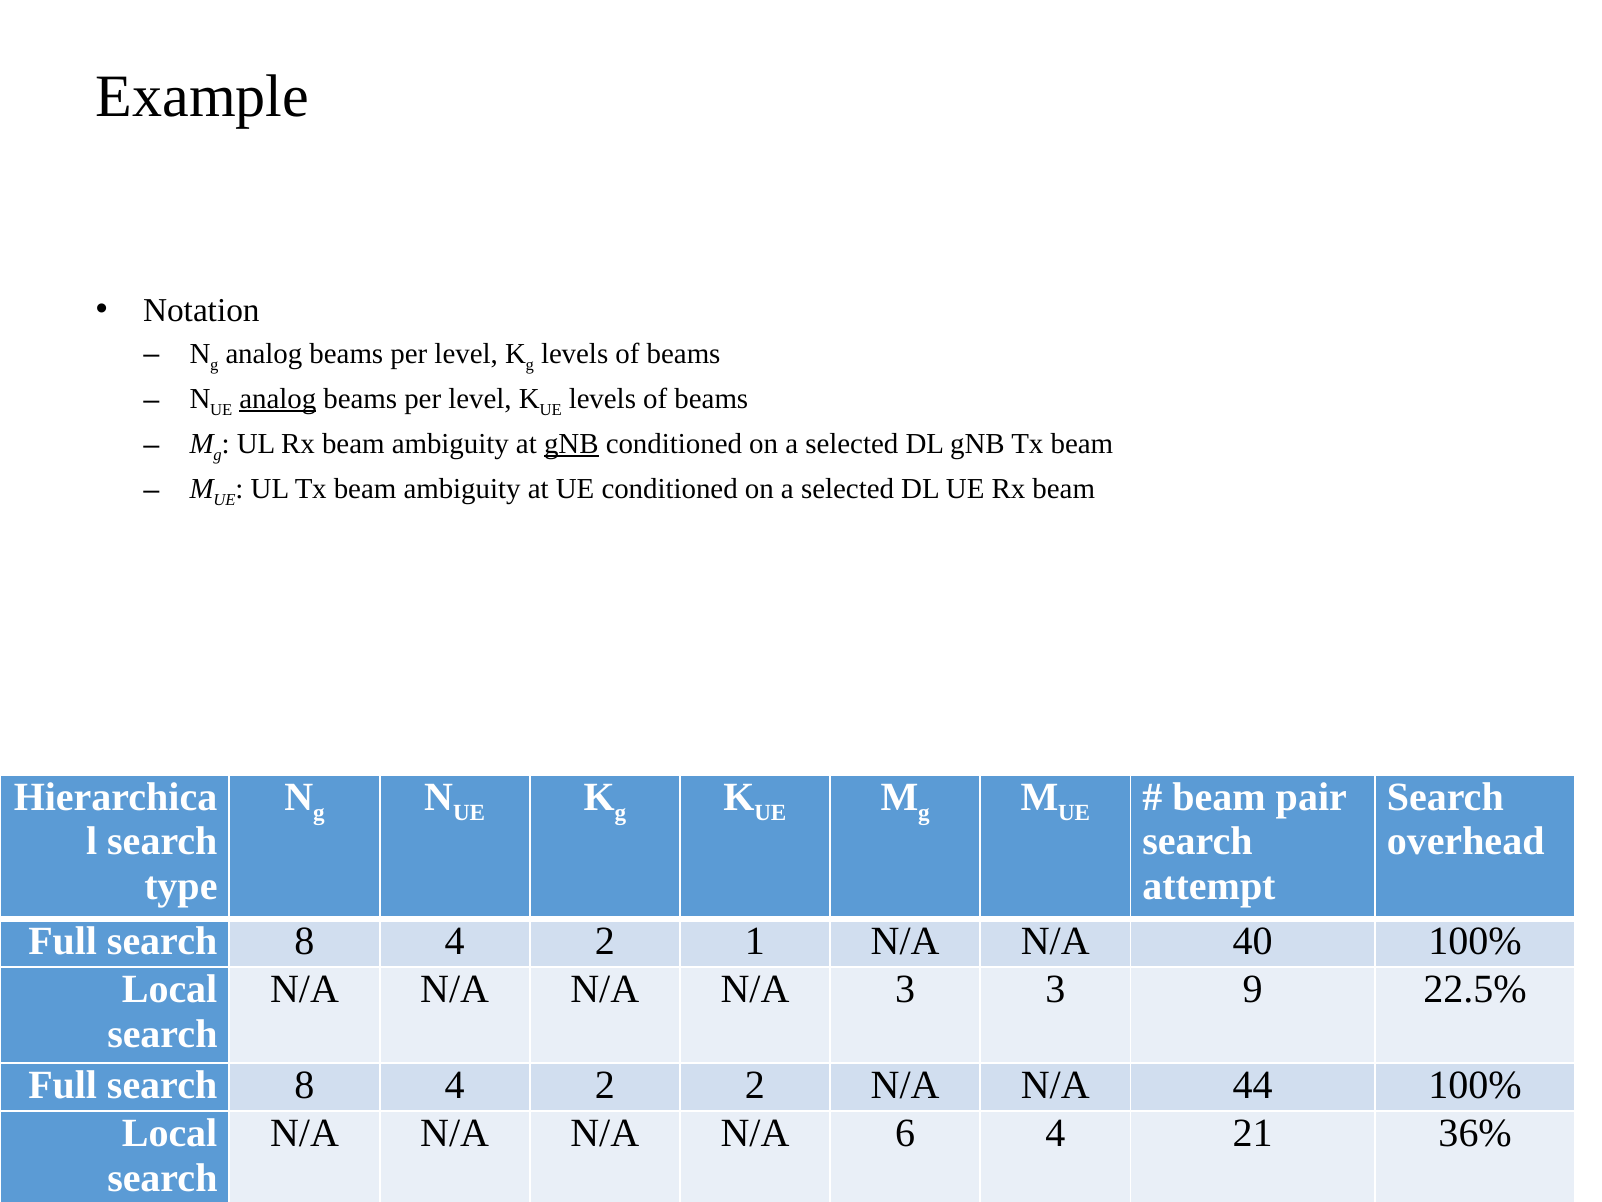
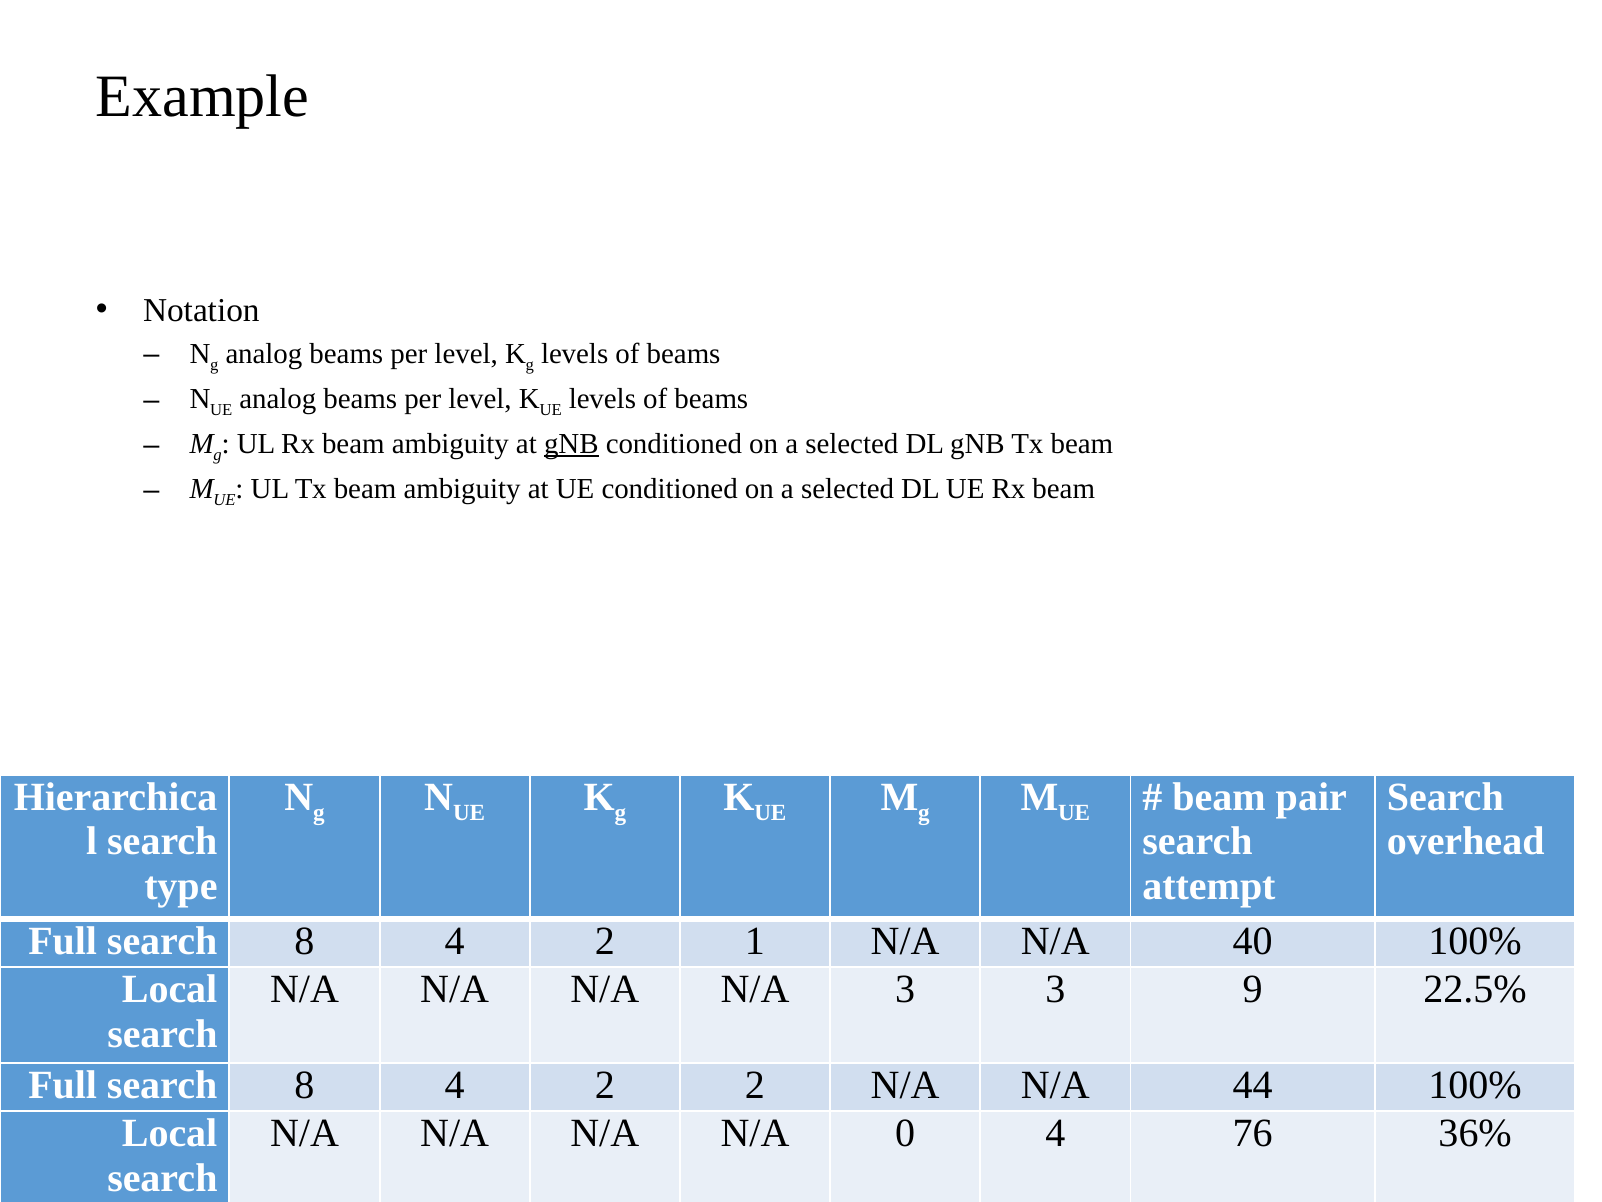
analog at (278, 399) underline: present -> none
6: 6 -> 0
21: 21 -> 76
